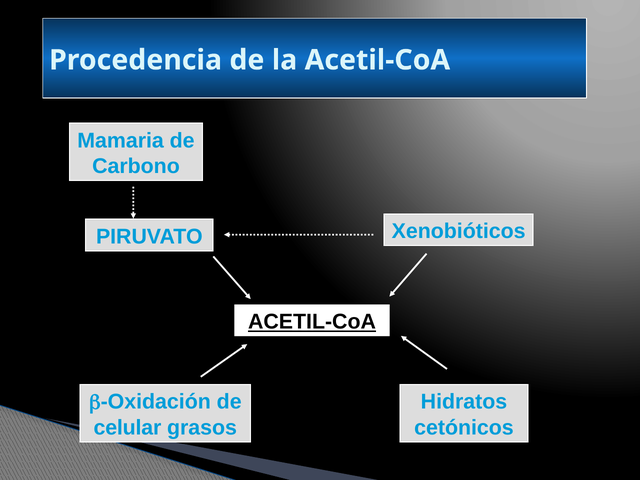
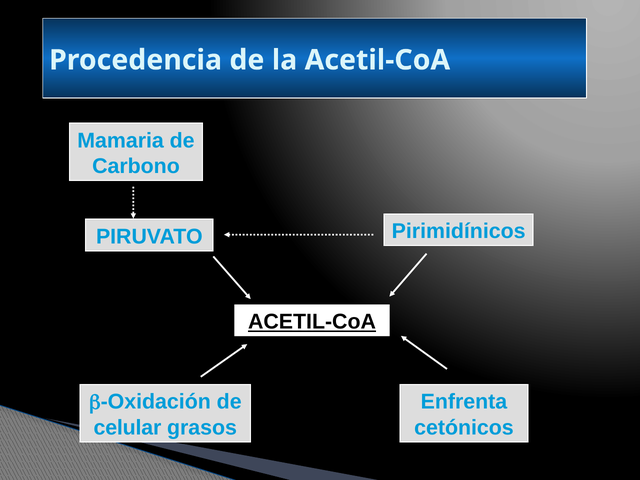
Xenobióticos: Xenobióticos -> Pirimidínicos
Hidratos: Hidratos -> Enfrenta
